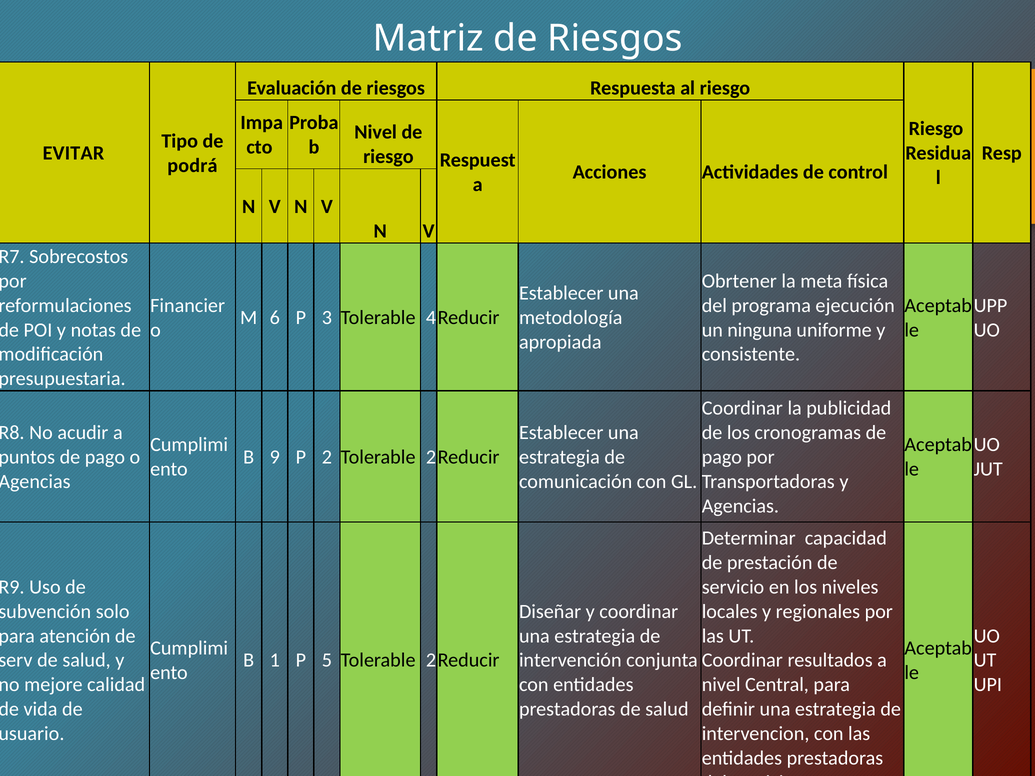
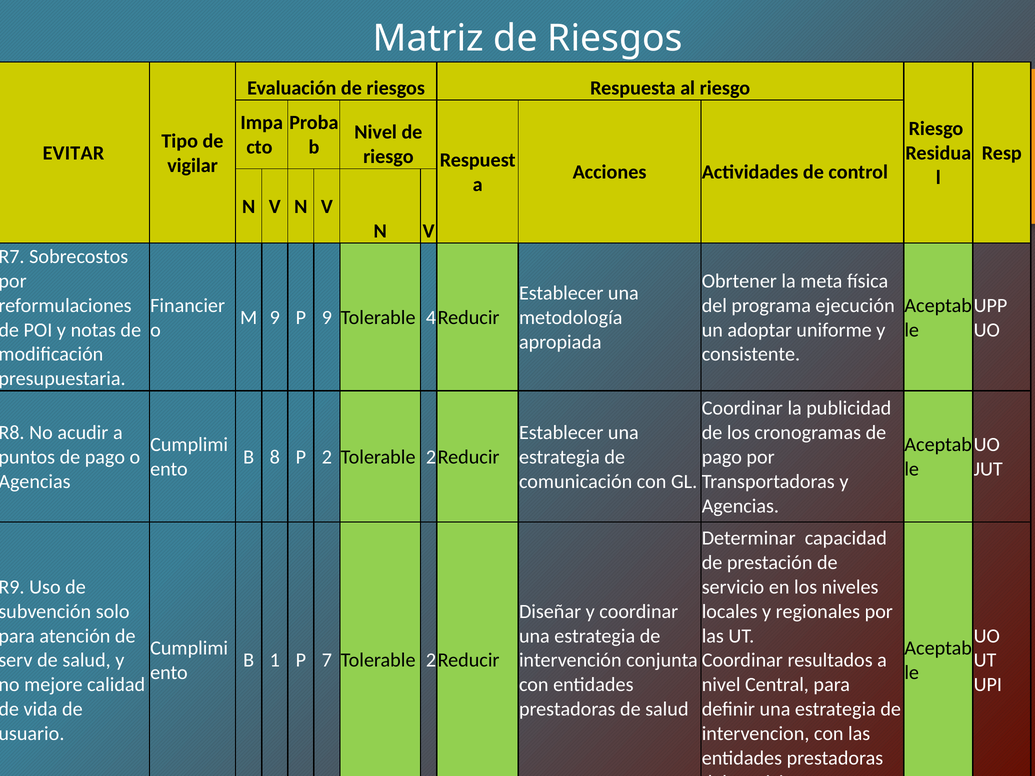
podrá: podrá -> vigilar
M 6: 6 -> 9
P 3: 3 -> 9
ninguna: ninguna -> adoptar
9: 9 -> 8
5: 5 -> 7
